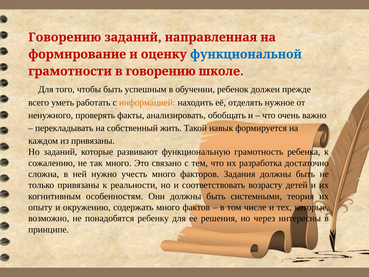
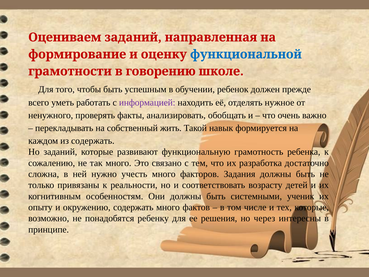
Говорению at (65, 37): Говорению -> Оцениваем
информацией colour: orange -> purple
из привязаны: привязаны -> содержать
теория: теория -> ученик
